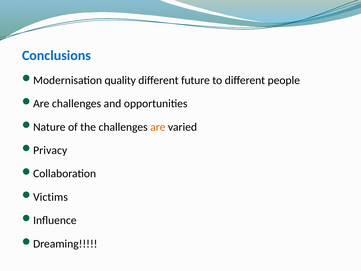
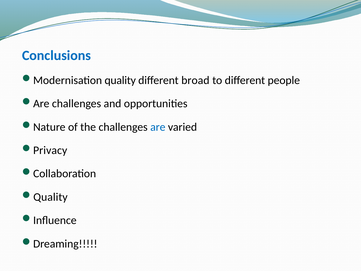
future: future -> broad
are at (158, 127) colour: orange -> blue
Victims at (50, 197): Victims -> Quality
